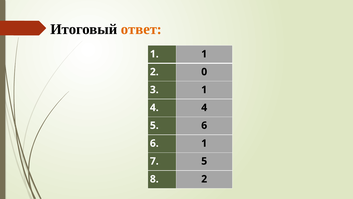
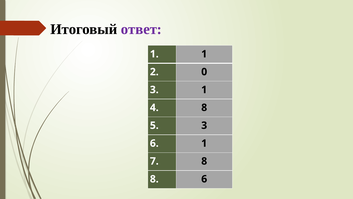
ответ colour: orange -> purple
4 4: 4 -> 8
5 6: 6 -> 3
7 5: 5 -> 8
8 2: 2 -> 6
